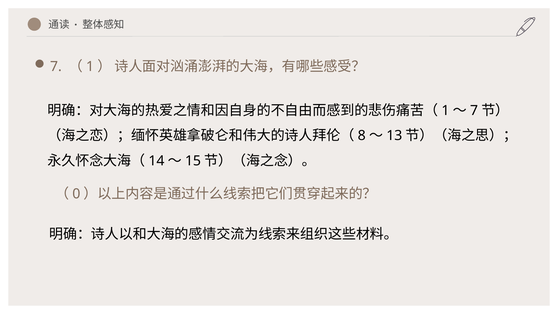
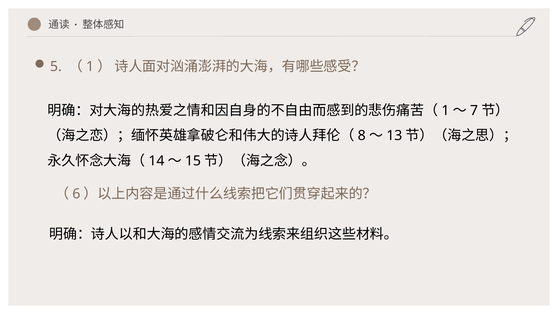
7 at (56, 66): 7 -> 5
0: 0 -> 6
